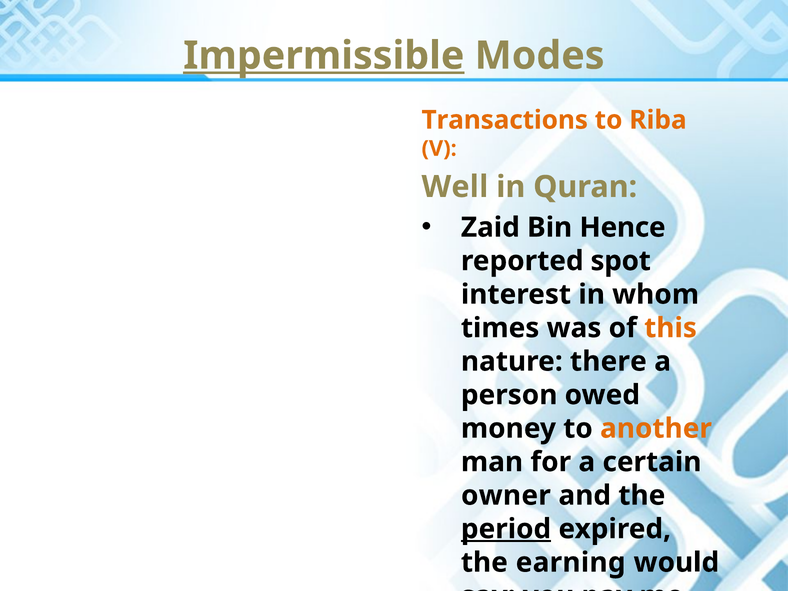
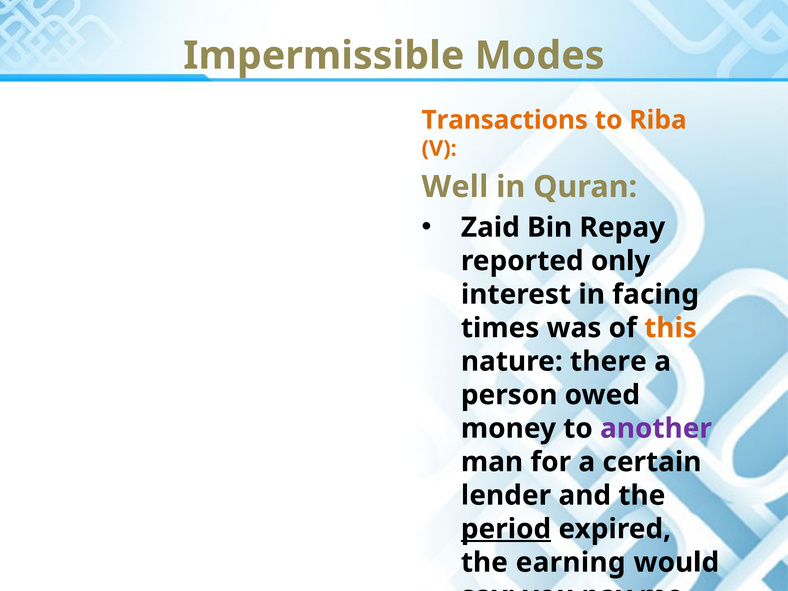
Impermissible underline: present -> none
Hence: Hence -> Repay
spot: spot -> only
whom: whom -> facing
another colour: orange -> purple
owner: owner -> lender
